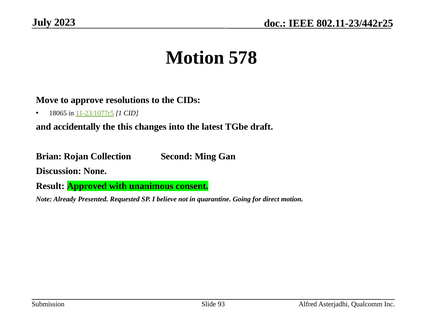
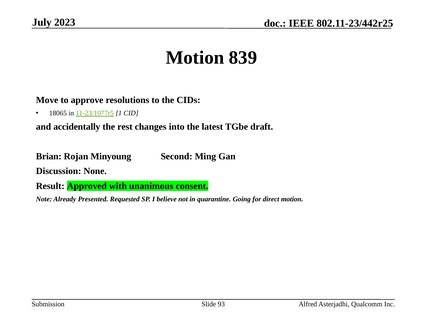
578: 578 -> 839
this: this -> rest
Collection: Collection -> Minyoung
